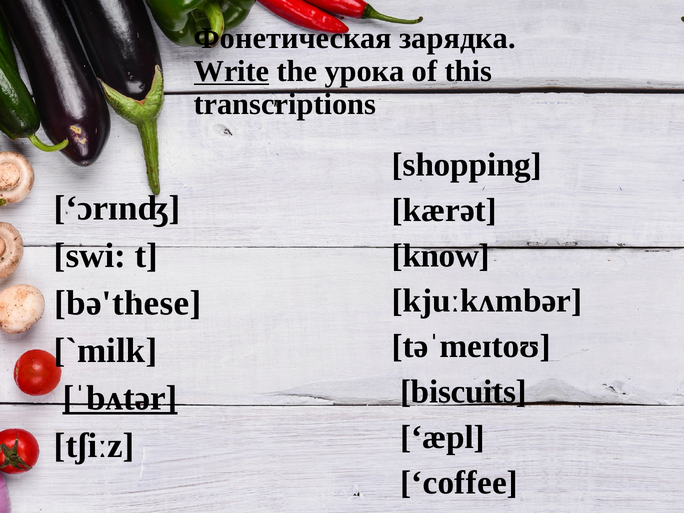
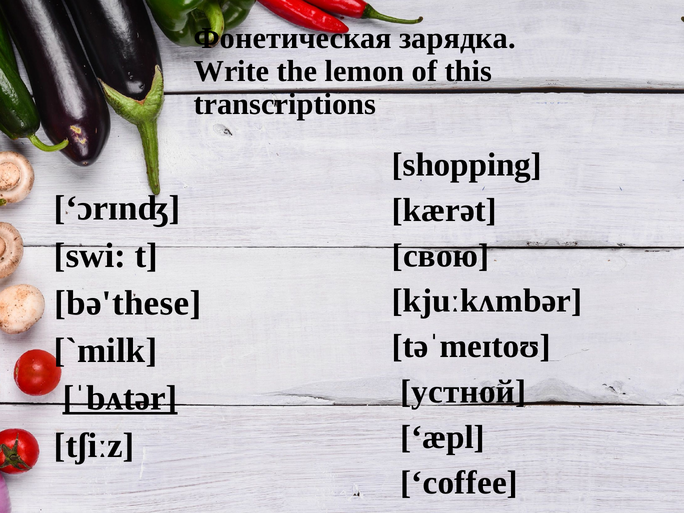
Write underline: present -> none
урока: урока -> lemon
know: know -> свою
biscuits: biscuits -> устной
